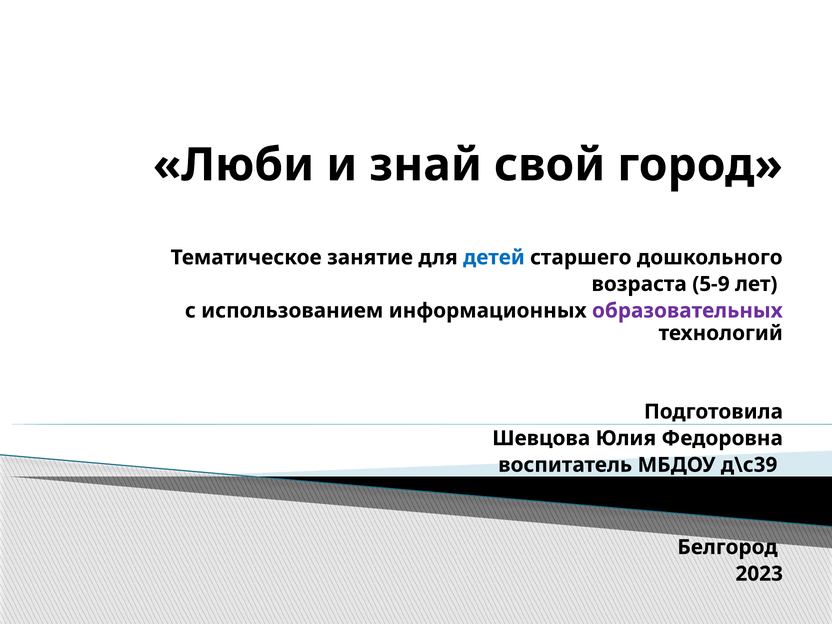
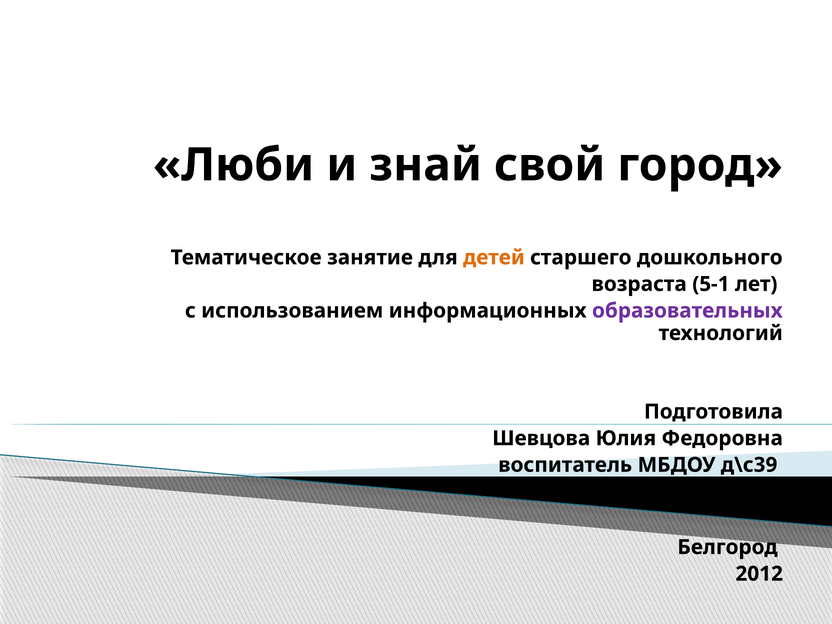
детей colour: blue -> orange
5-9: 5-9 -> 5-1
2023: 2023 -> 2012
